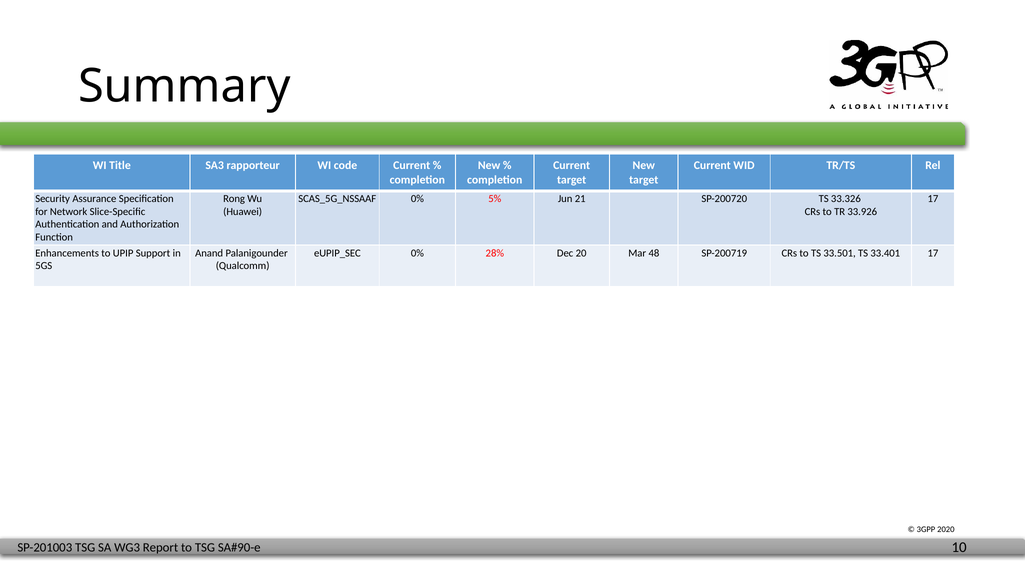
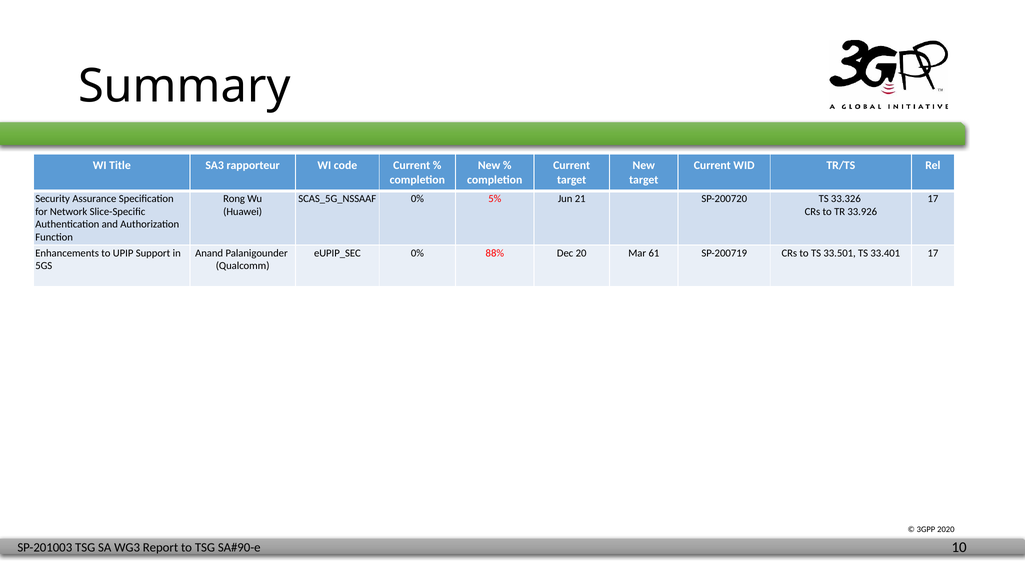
28%: 28% -> 88%
48: 48 -> 61
